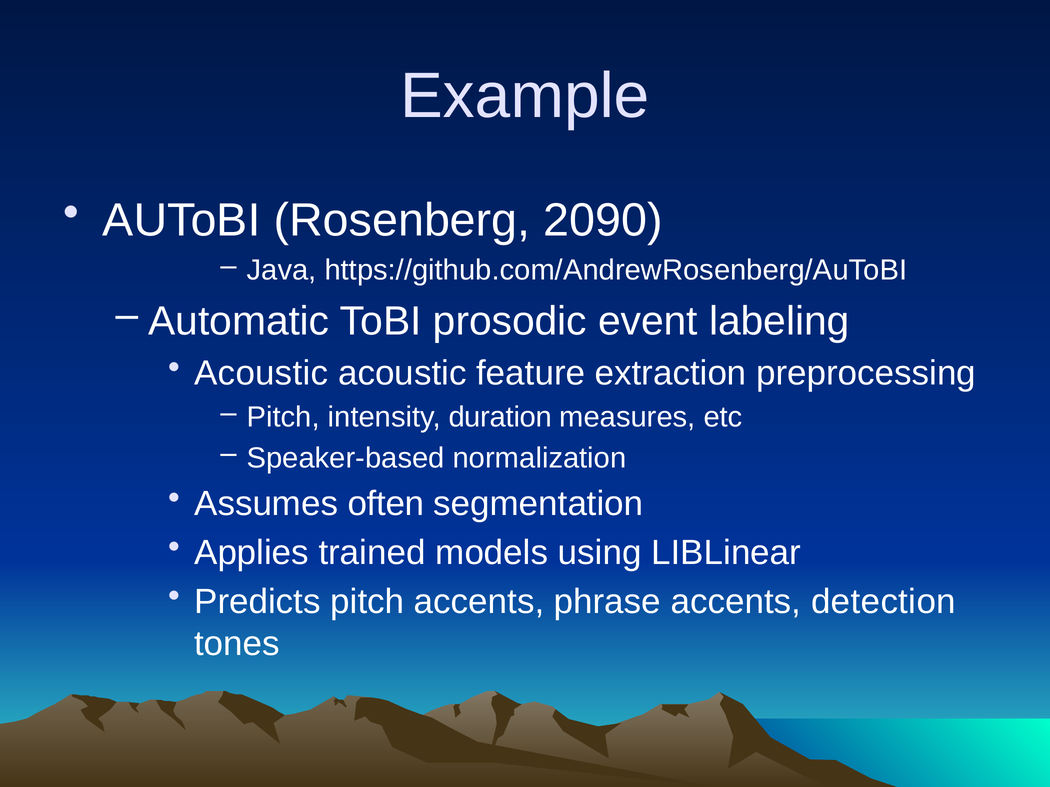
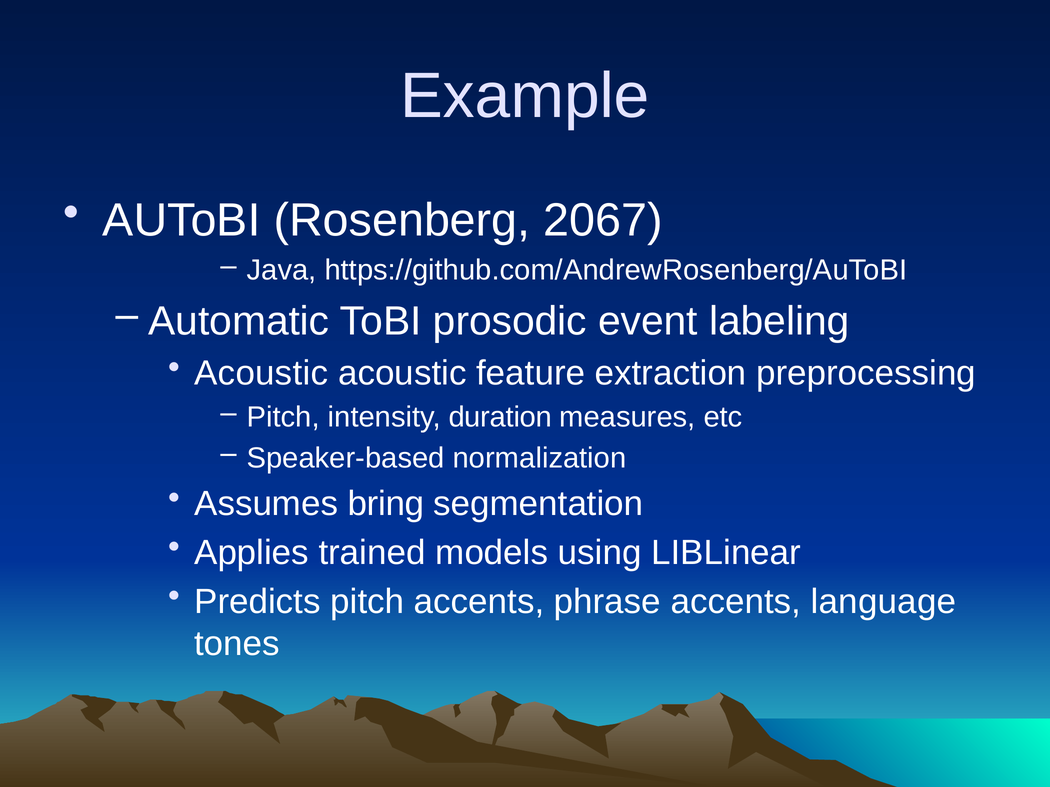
2090: 2090 -> 2067
often: often -> bring
detection: detection -> language
